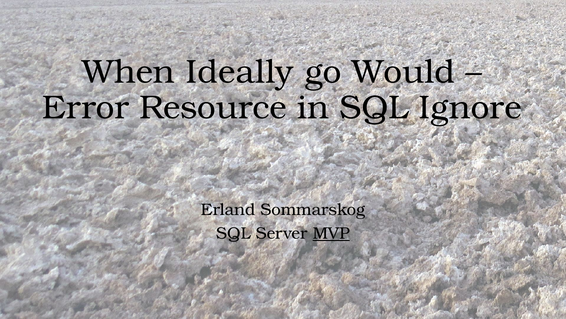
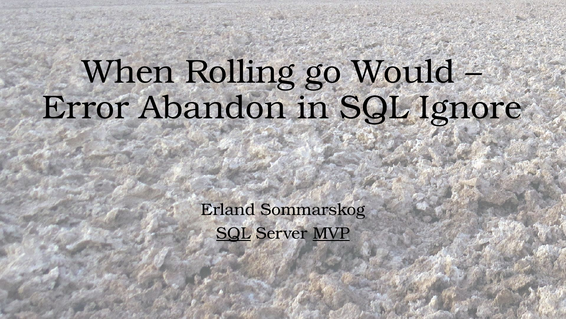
Ideally: Ideally -> Rolling
Resource: Resource -> Abandon
SQL at (233, 233) underline: none -> present
